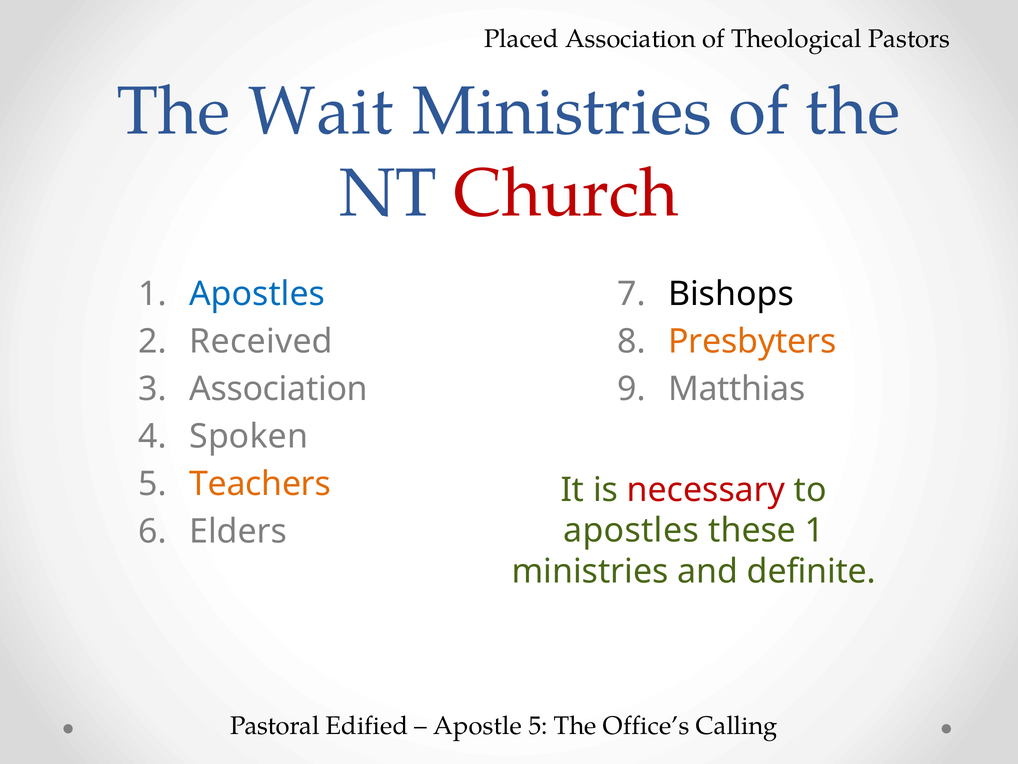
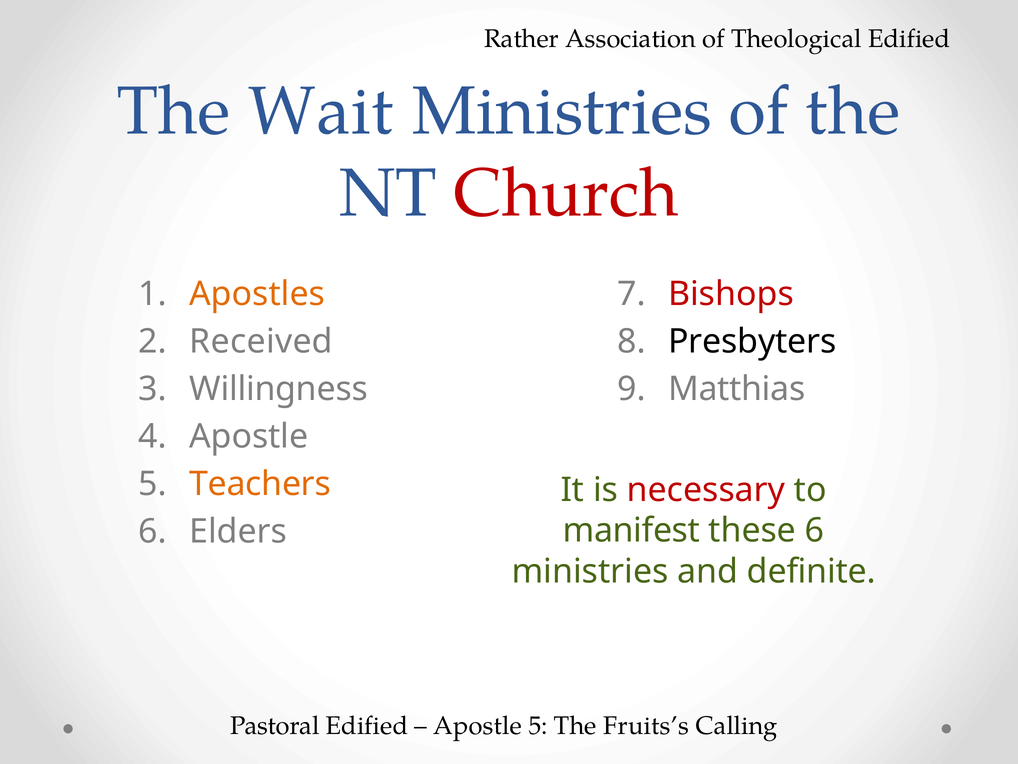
Placed: Placed -> Rather
Theological Pastors: Pastors -> Edified
Apostles at (257, 294) colour: blue -> orange
Bishops colour: black -> red
Presbyters colour: orange -> black
Association at (279, 389): Association -> Willingness
Spoken at (249, 436): Spoken -> Apostle
apostles at (631, 530): apostles -> manifest
these 1: 1 -> 6
Office’s: Office’s -> Fruits’s
